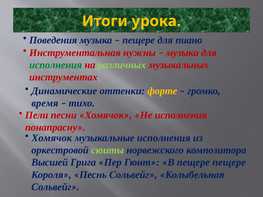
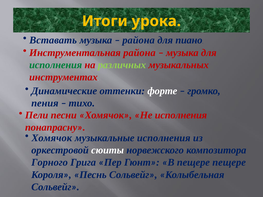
Поведения: Поведения -> Вставать
пещере at (139, 40): пещере -> района
Инструментальная нужны: нужны -> района
форте colour: yellow -> white
время: время -> пения
сюиты colour: light green -> white
Высшей: Высшей -> Горного
